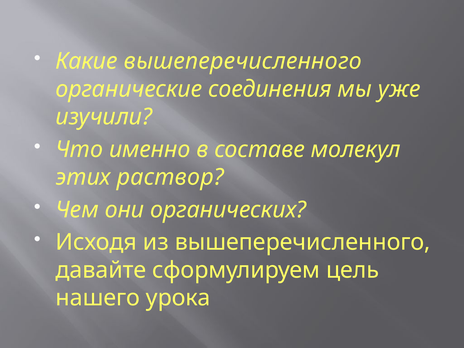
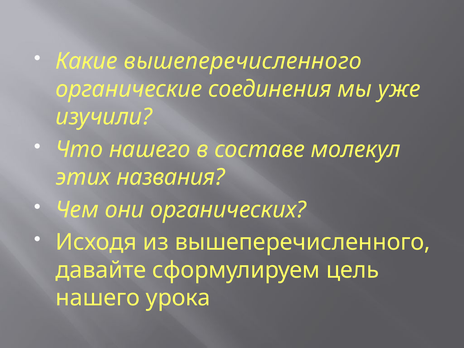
Что именно: именно -> нашего
раствор: раствор -> названия
